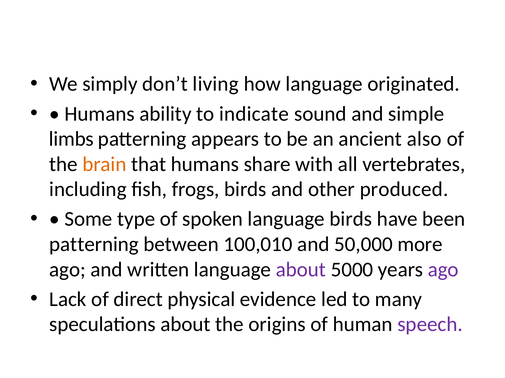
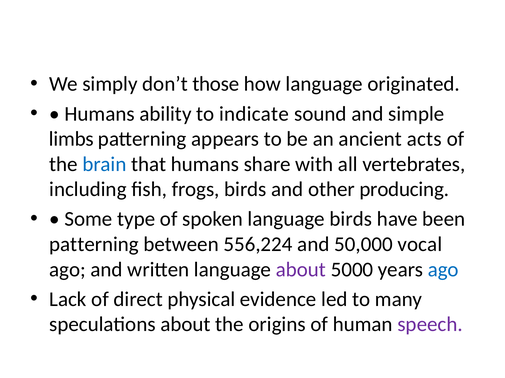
living: living -> those
also: also -> acts
brain colour: orange -> blue
produced: produced -> producing
100,010: 100,010 -> 556,224
more: more -> vocal
ago at (443, 270) colour: purple -> blue
